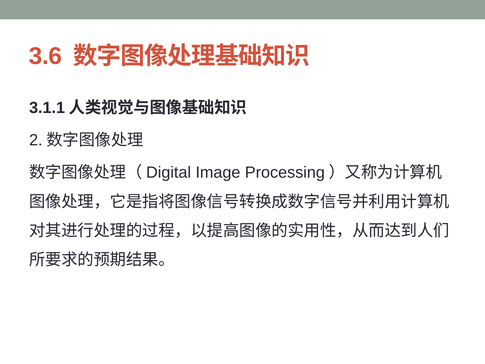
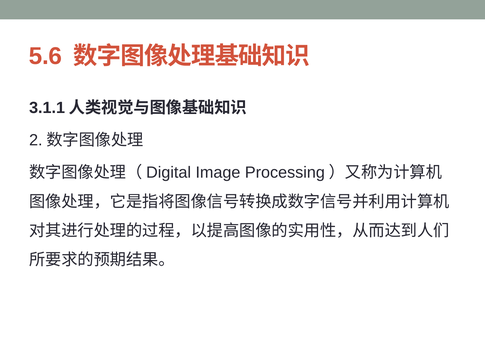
3.6: 3.6 -> 5.6
